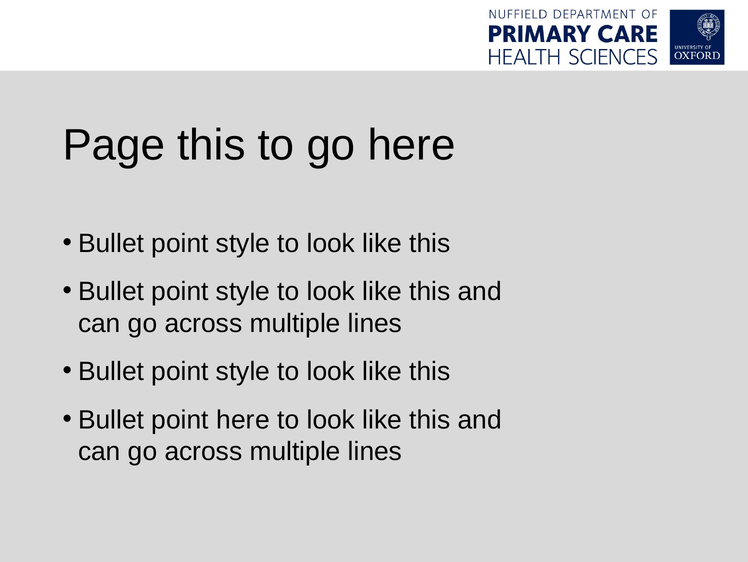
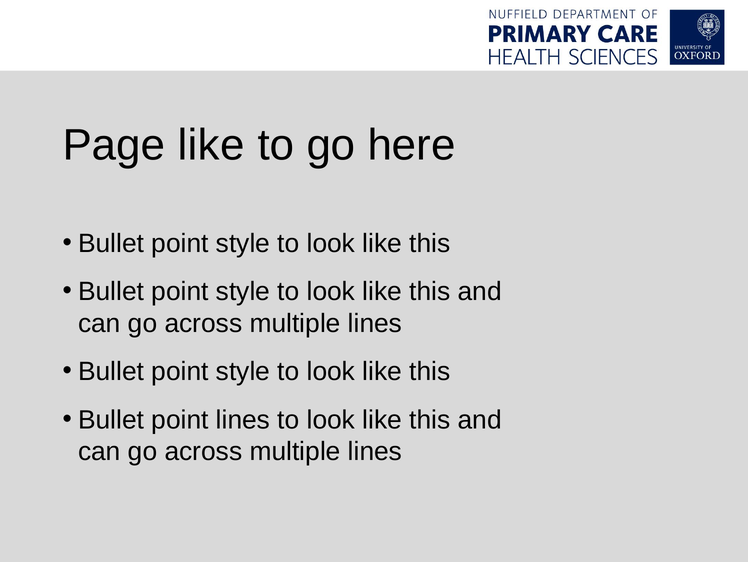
Page this: this -> like
point here: here -> lines
